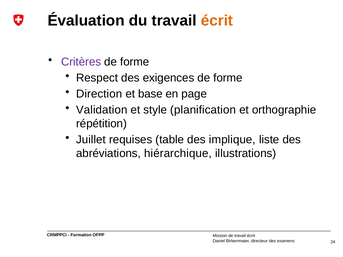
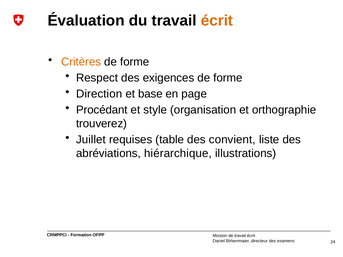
Critères colour: purple -> orange
Validation: Validation -> Procédant
planification: planification -> organisation
répétition: répétition -> trouverez
implique: implique -> convient
